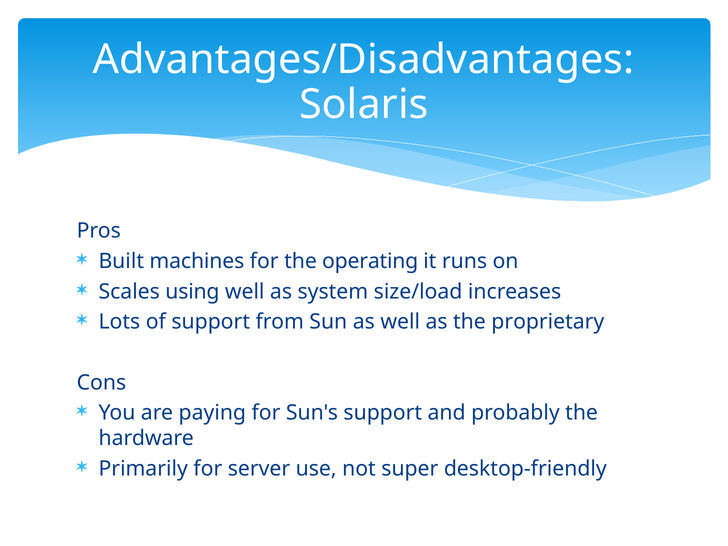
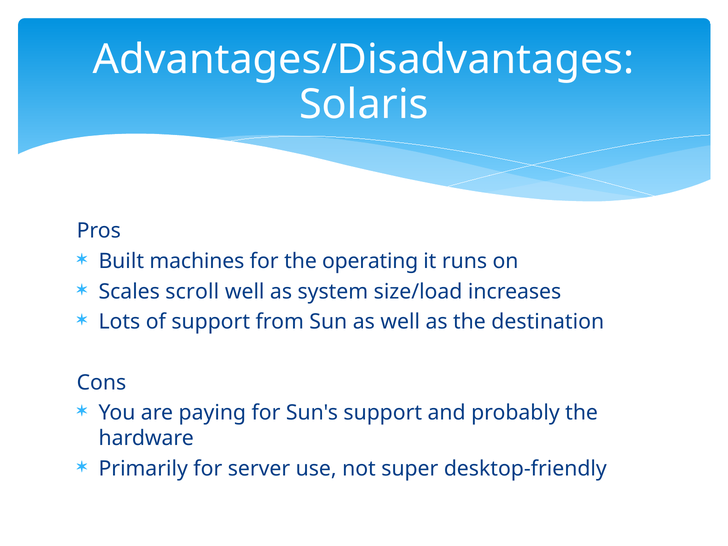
using: using -> scroll
proprietary: proprietary -> destination
